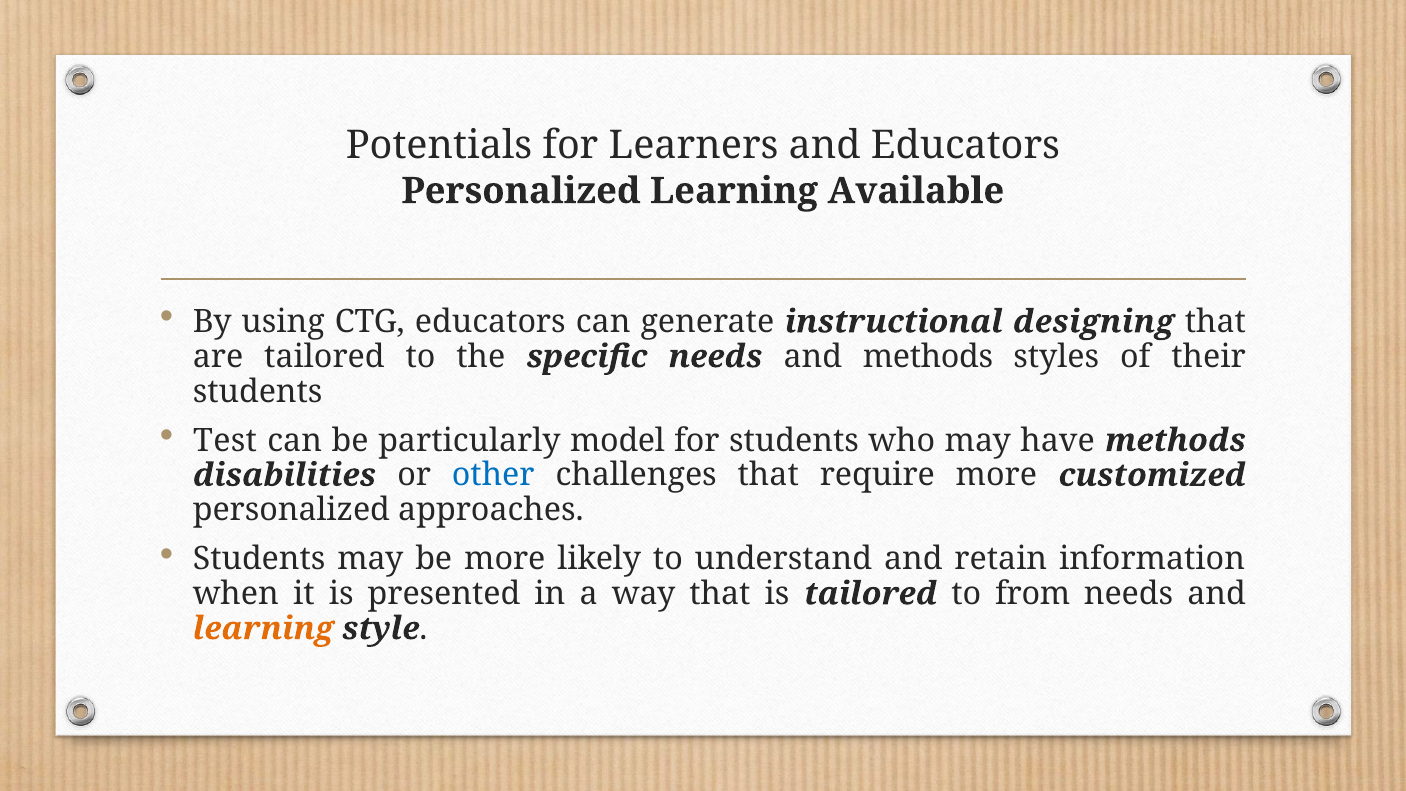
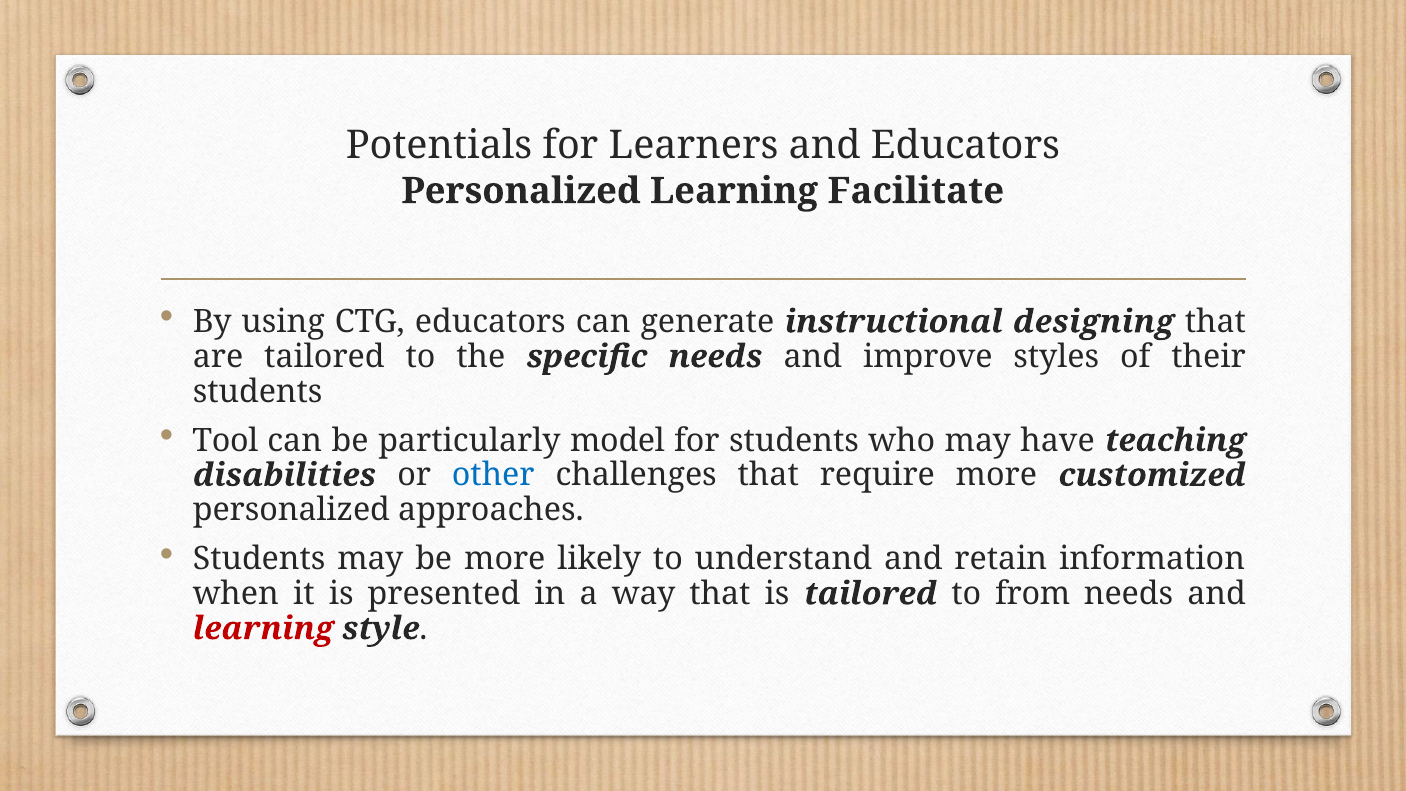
Available: Available -> Facilitate
and methods: methods -> improve
Test: Test -> Tool
have methods: methods -> teaching
learning at (263, 628) colour: orange -> red
